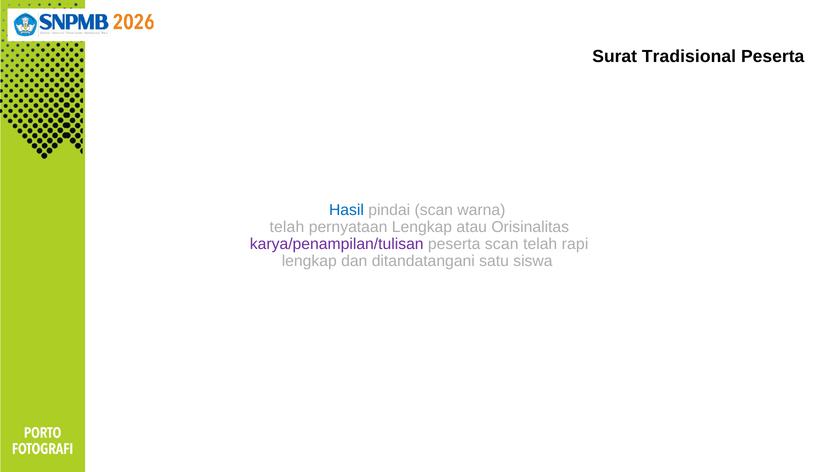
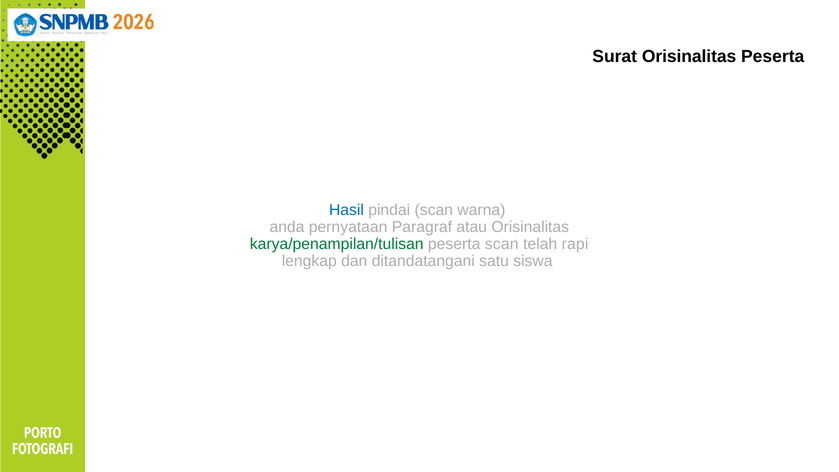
Surat Tradisional: Tradisional -> Orisinalitas
telah at (287, 227): telah -> anda
pernyataan Lengkap: Lengkap -> Paragraf
karya/penampilan/tulisan colour: purple -> green
